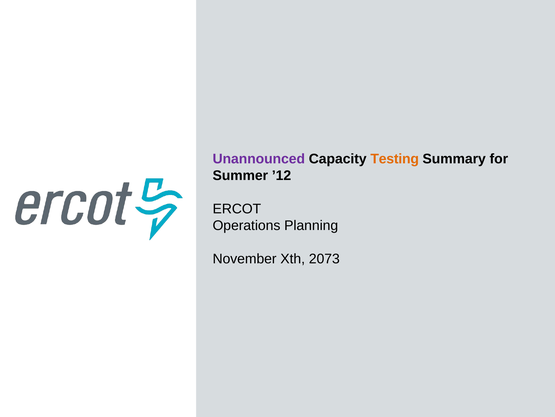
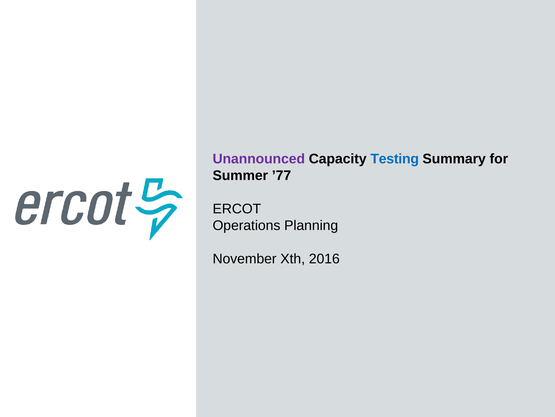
Testing colour: orange -> blue
’12: ’12 -> ’77
2073: 2073 -> 2016
